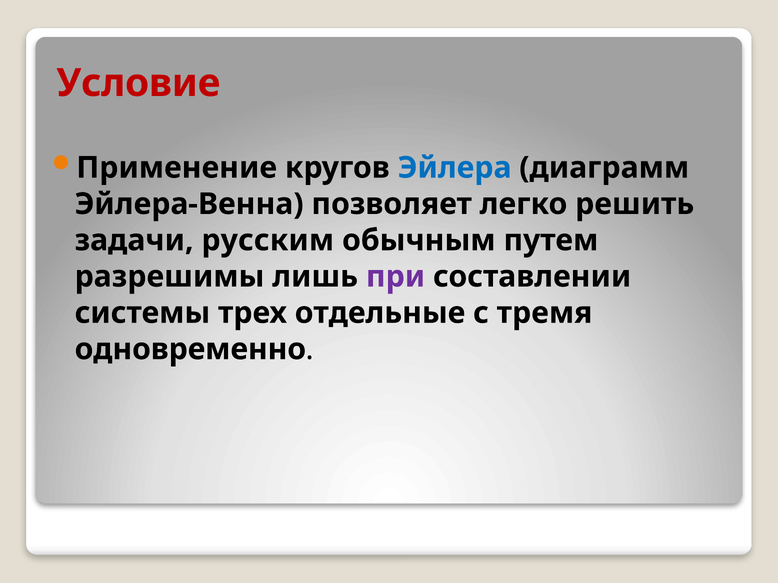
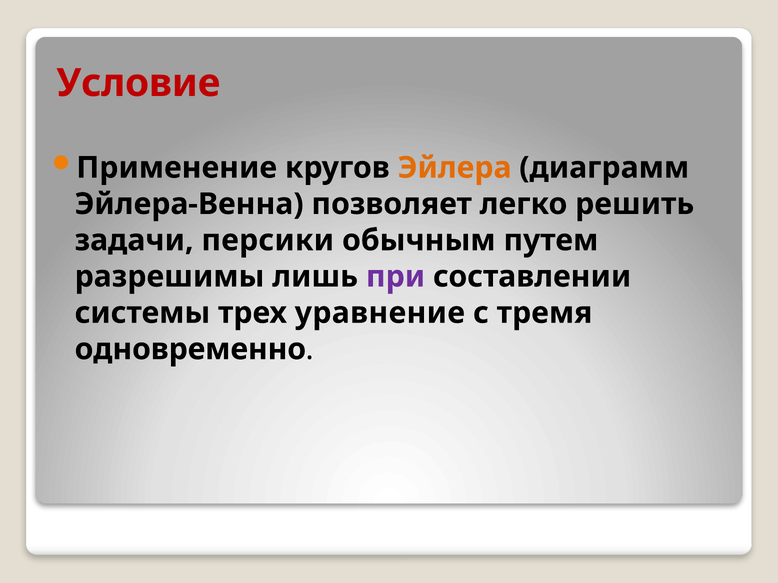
Эйлера colour: blue -> orange
русским: русским -> персики
отдельные: отдельные -> уравнение
